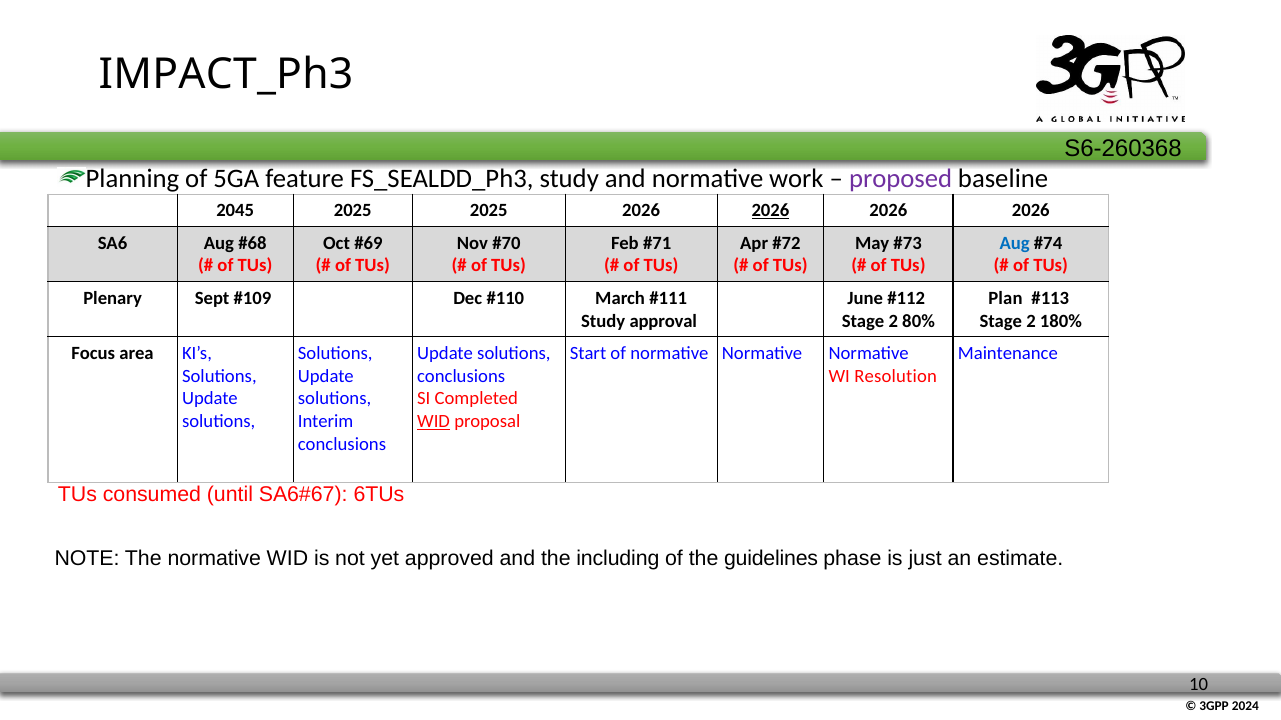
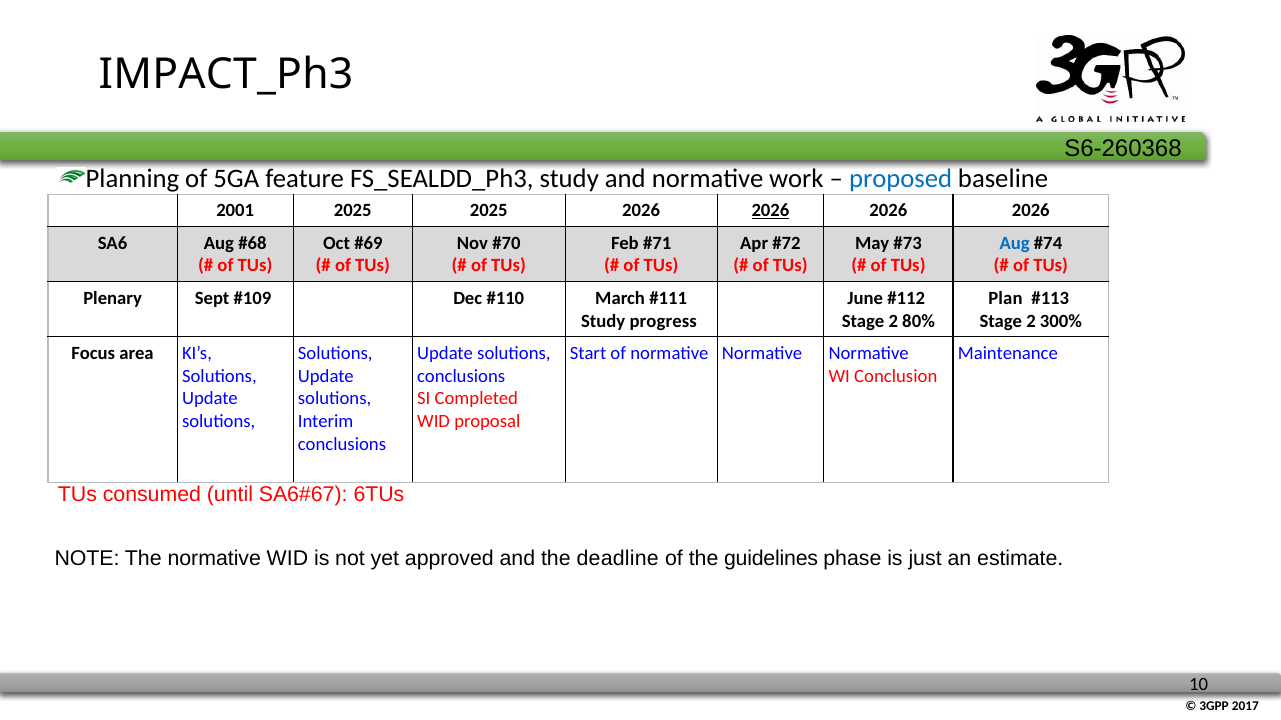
proposed colour: purple -> blue
2045: 2045 -> 2001
approval: approval -> progress
180%: 180% -> 300%
Resolution: Resolution -> Conclusion
WID at (434, 422) underline: present -> none
including: including -> deadline
2024: 2024 -> 2017
